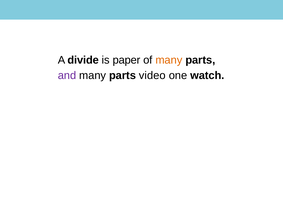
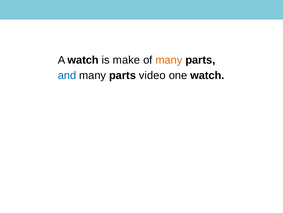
A divide: divide -> watch
paper: paper -> make
and colour: purple -> blue
